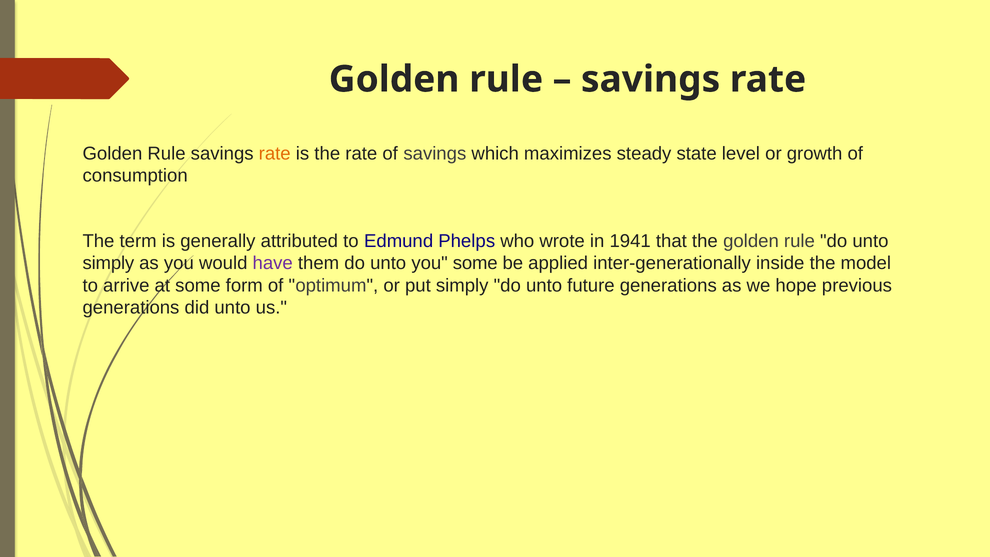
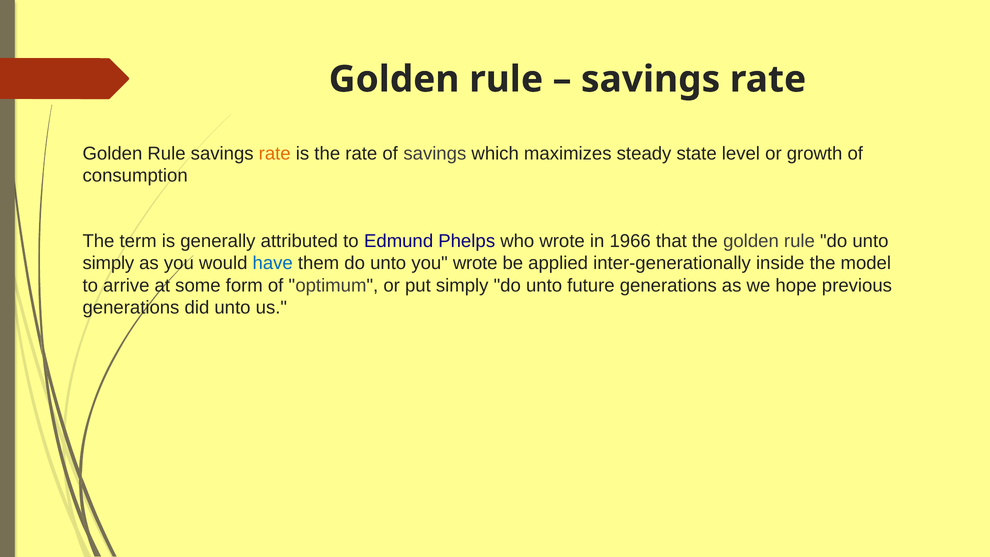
1941: 1941 -> 1966
have colour: purple -> blue
you some: some -> wrote
